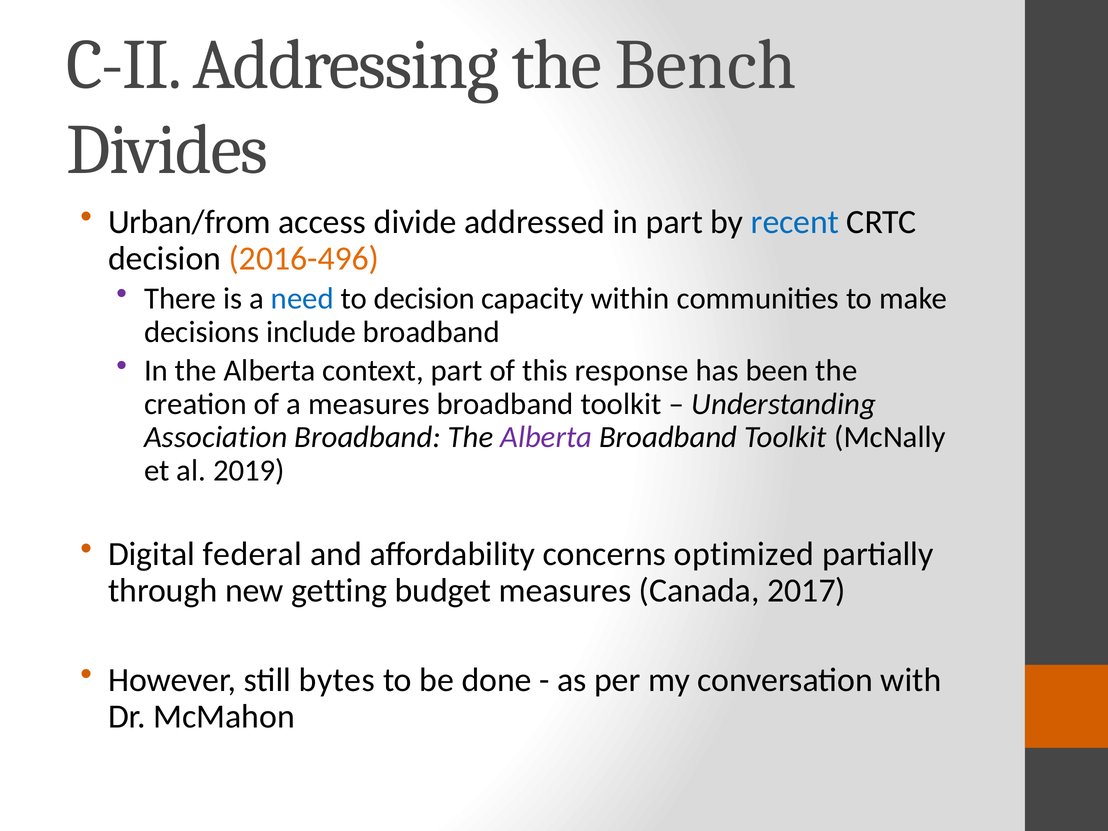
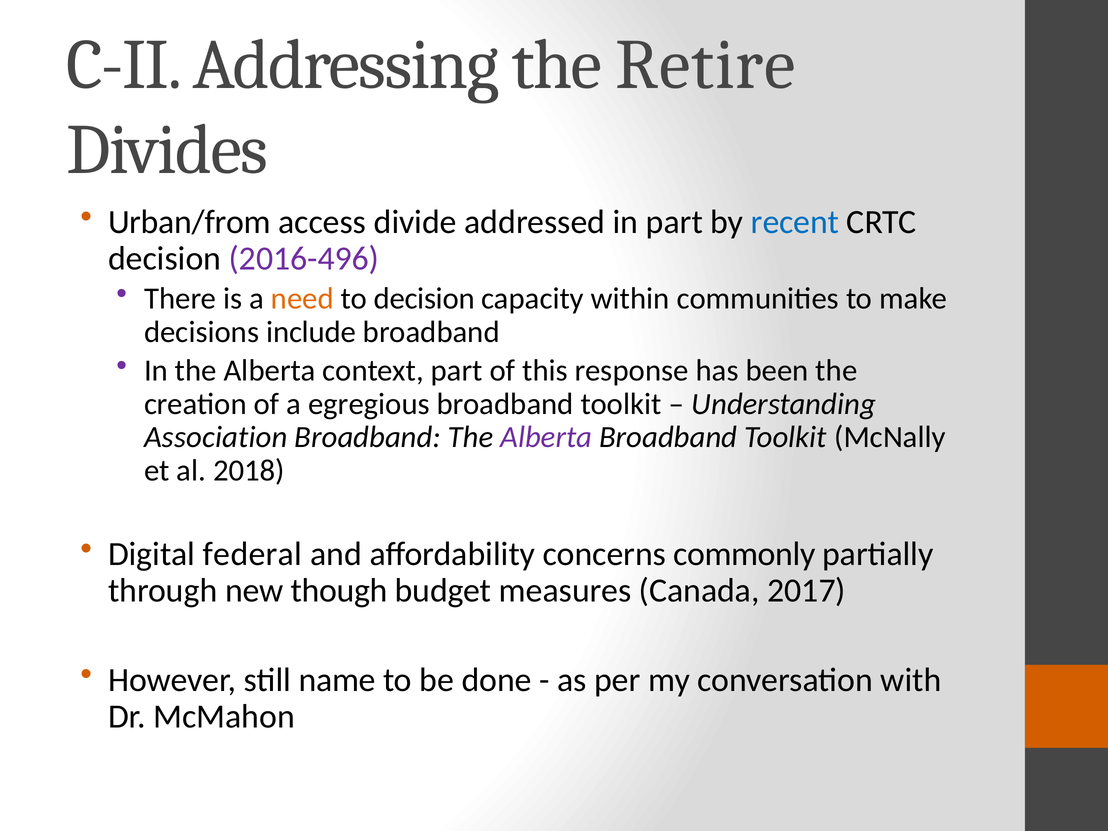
Bench: Bench -> Retire
2016-496 colour: orange -> purple
need colour: blue -> orange
a measures: measures -> egregious
2019: 2019 -> 2018
optimized: optimized -> commonly
getting: getting -> though
bytes: bytes -> name
